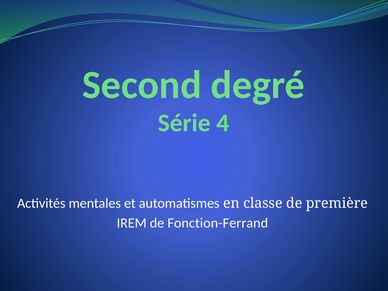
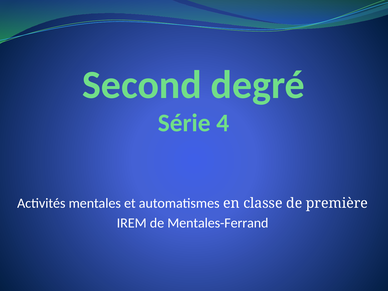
Fonction-Ferrand: Fonction-Ferrand -> Mentales-Ferrand
